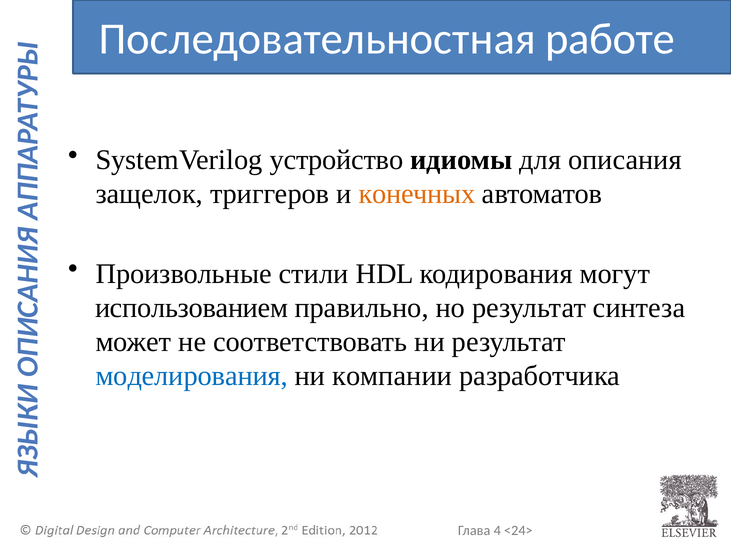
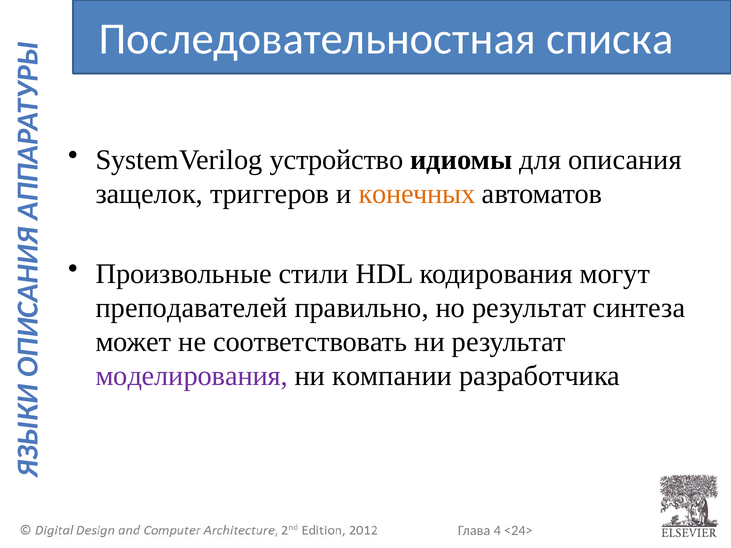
работе: работе -> списка
использованием: использованием -> преподавателей
моделирования colour: blue -> purple
